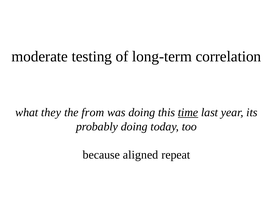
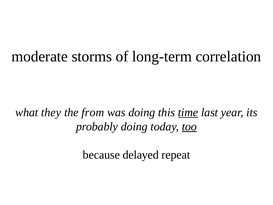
testing: testing -> storms
too underline: none -> present
aligned: aligned -> delayed
